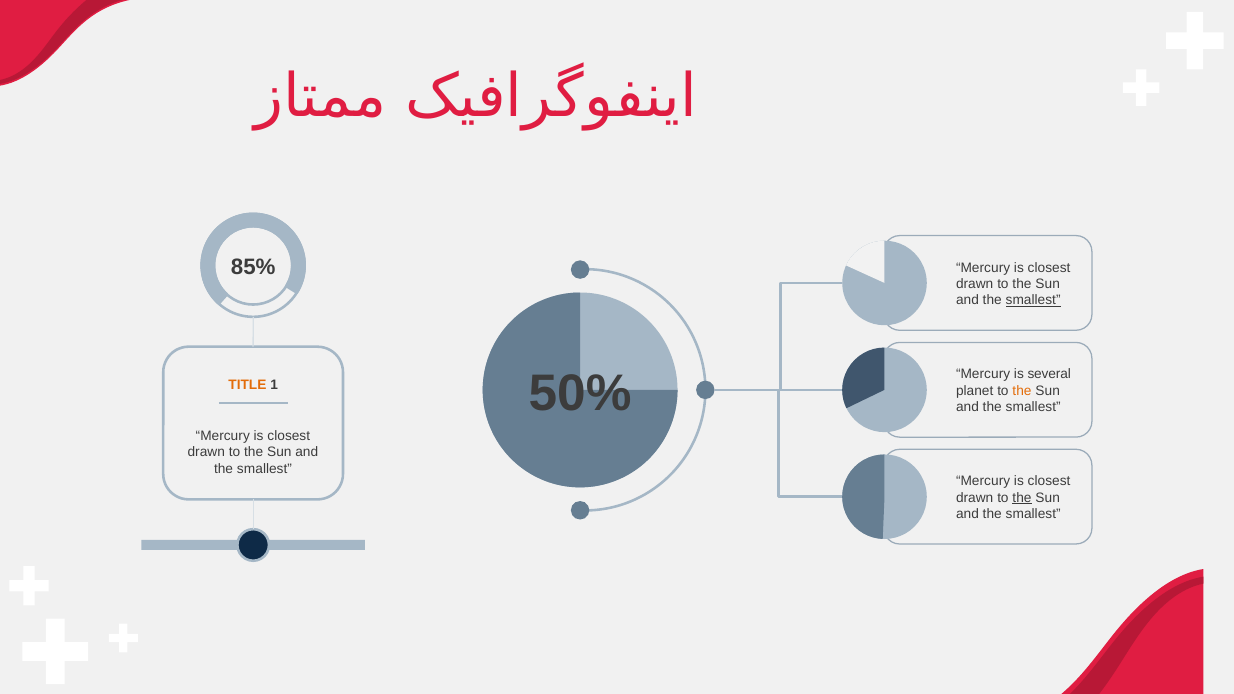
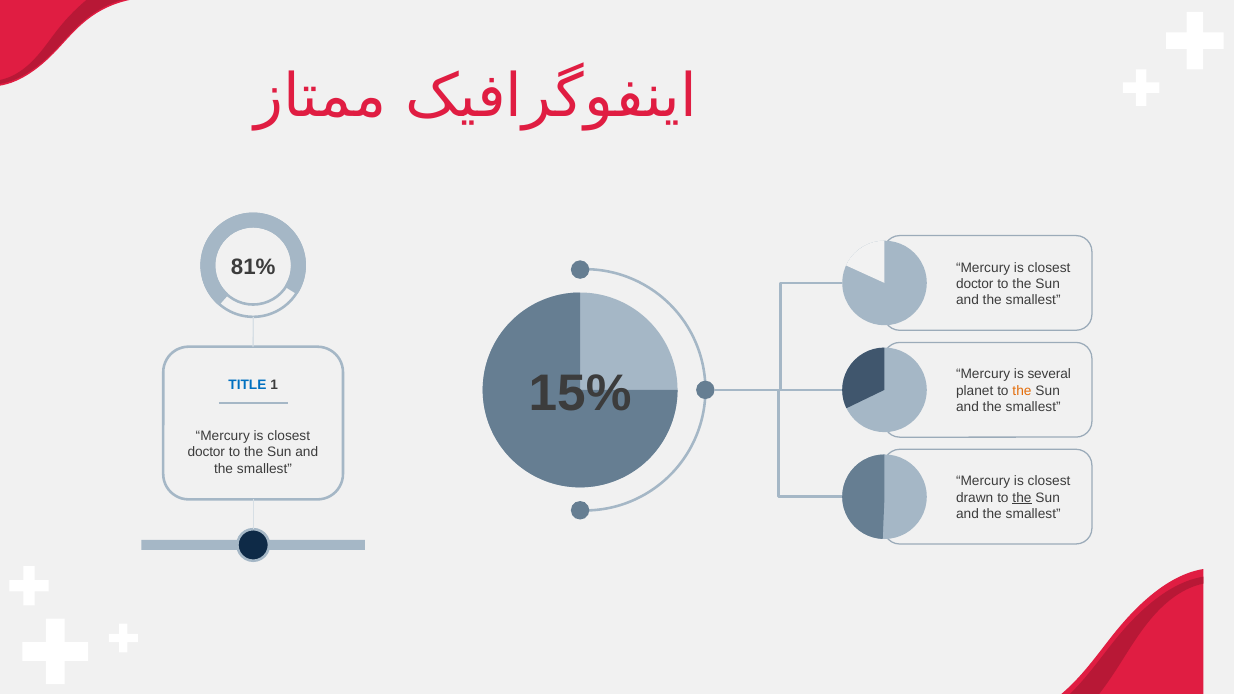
85%: 85% -> 81%
drawn at (975, 284): drawn -> doctor
smallest at (1033, 300) underline: present -> none
50%: 50% -> 15%
TITLE colour: orange -> blue
drawn at (206, 452): drawn -> doctor
